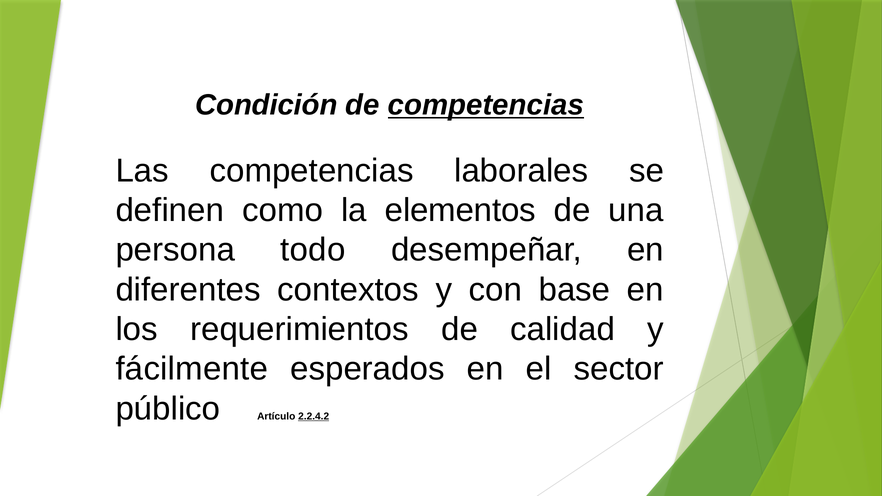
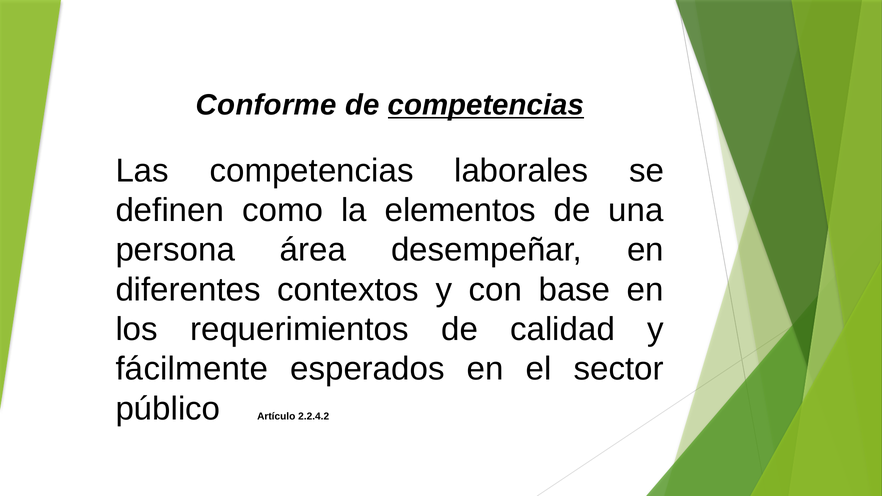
Condición: Condición -> Conforme
todo: todo -> área
2.2.4.2 underline: present -> none
